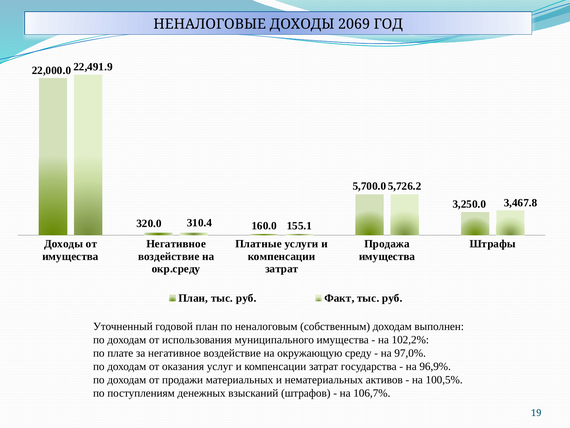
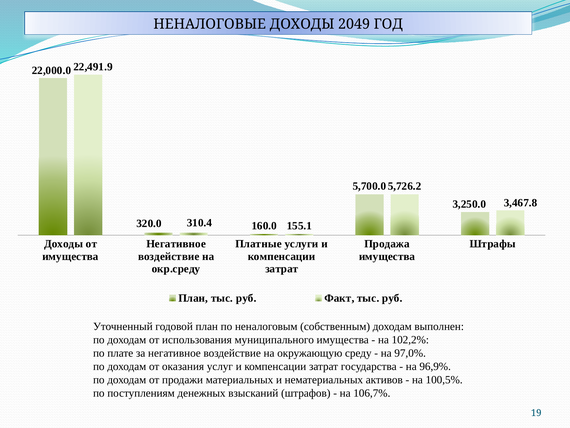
2069: 2069 -> 2049
